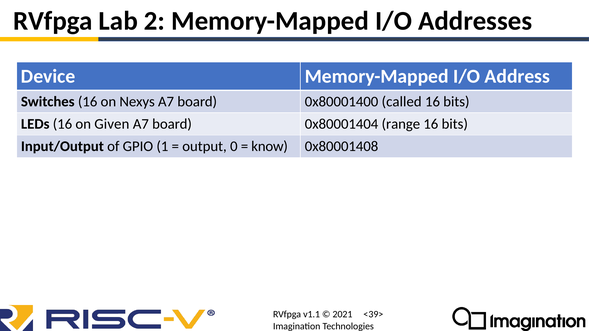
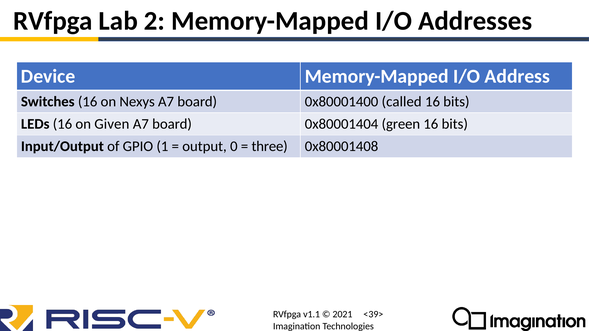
range: range -> green
know: know -> three
